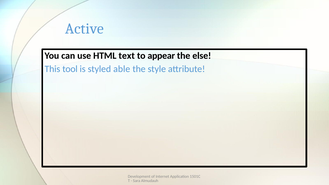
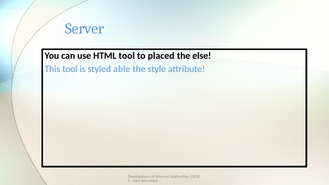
Active: Active -> Server
HTML text: text -> tool
appear: appear -> placed
